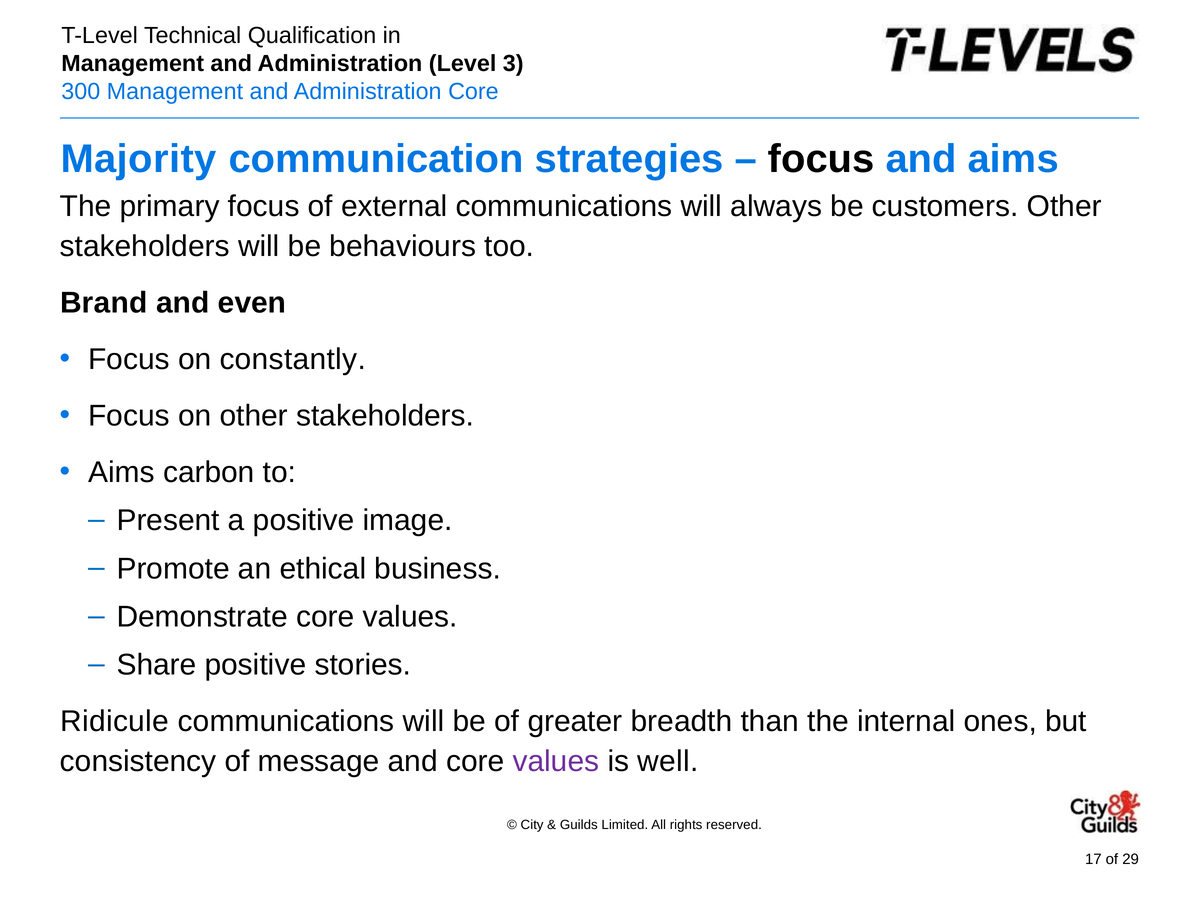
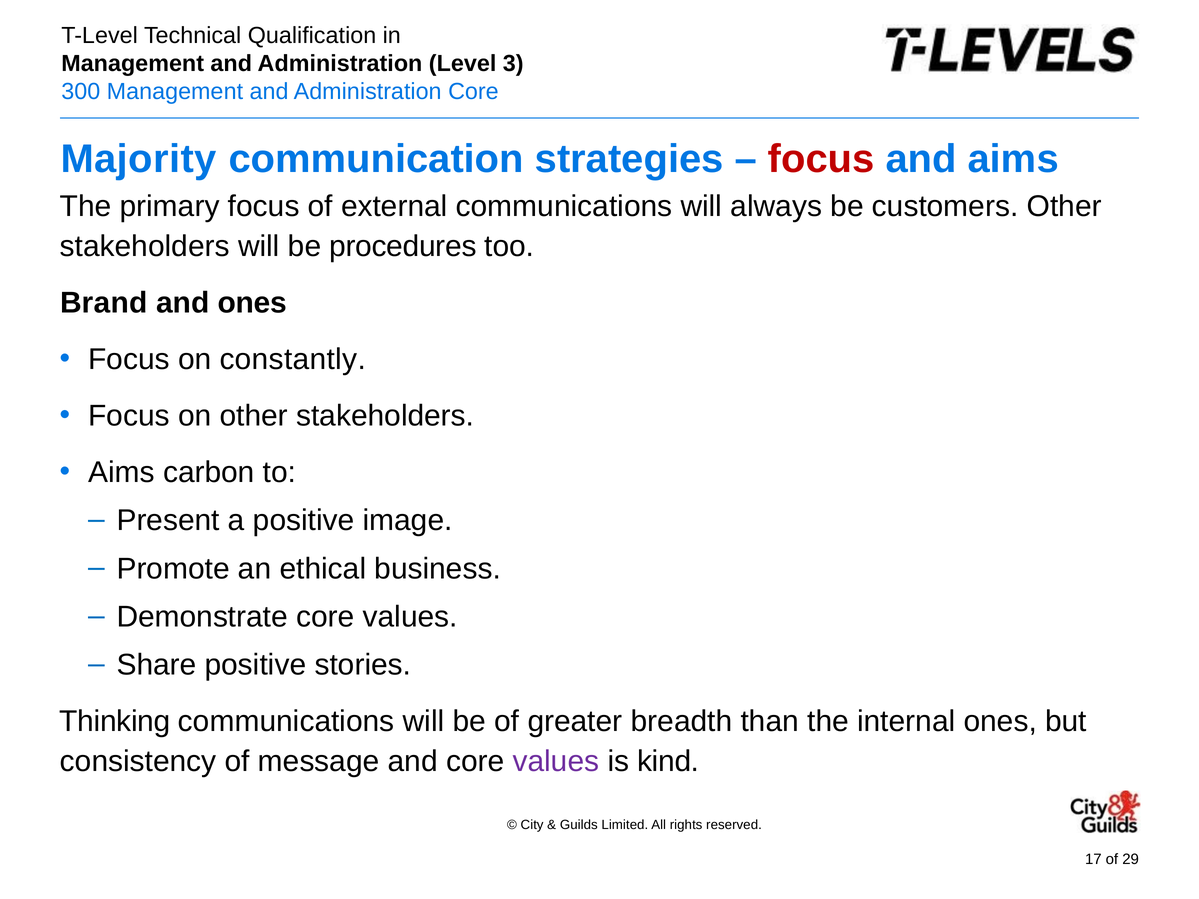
focus at (821, 159) colour: black -> red
behaviours: behaviours -> procedures
and even: even -> ones
Ridicule: Ridicule -> Thinking
well: well -> kind
